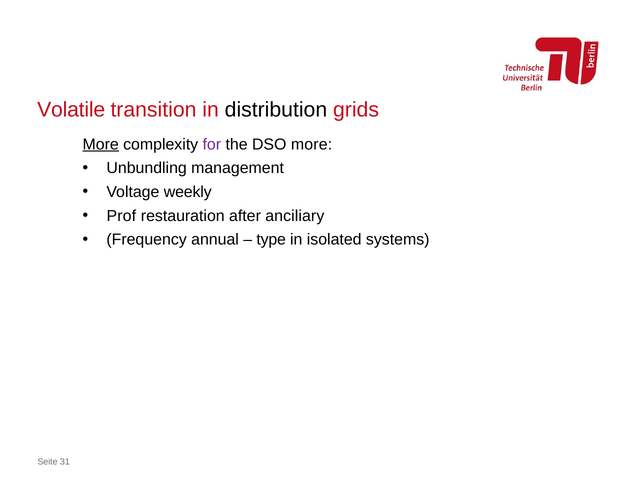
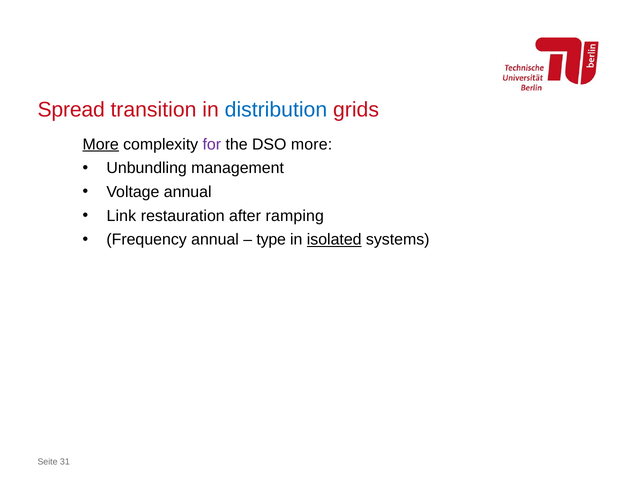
Volatile: Volatile -> Spread
distribution colour: black -> blue
Voltage weekly: weekly -> annual
Prof: Prof -> Link
anciliary: anciliary -> ramping
isolated underline: none -> present
